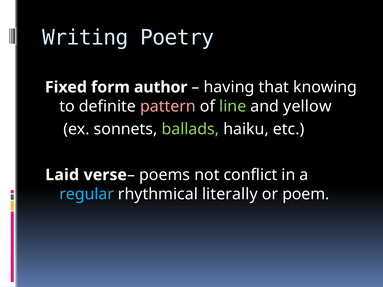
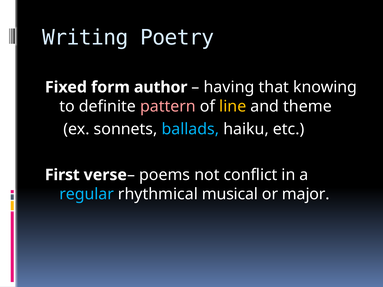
line colour: light green -> yellow
yellow: yellow -> theme
ballads colour: light green -> light blue
Laid: Laid -> First
literally: literally -> musical
poem: poem -> major
